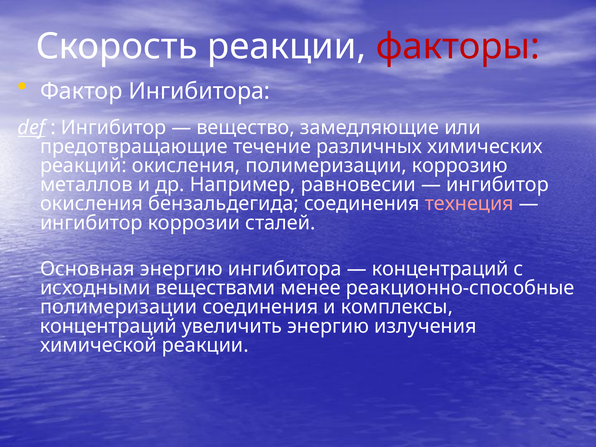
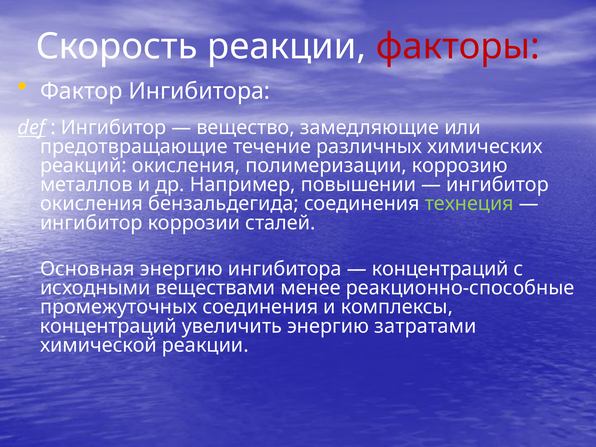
равновесии: равновесии -> повышении
технеция colour: pink -> light green
полимеризации at (119, 307): полимеризации -> промежуточных
излучения: излучения -> затратами
